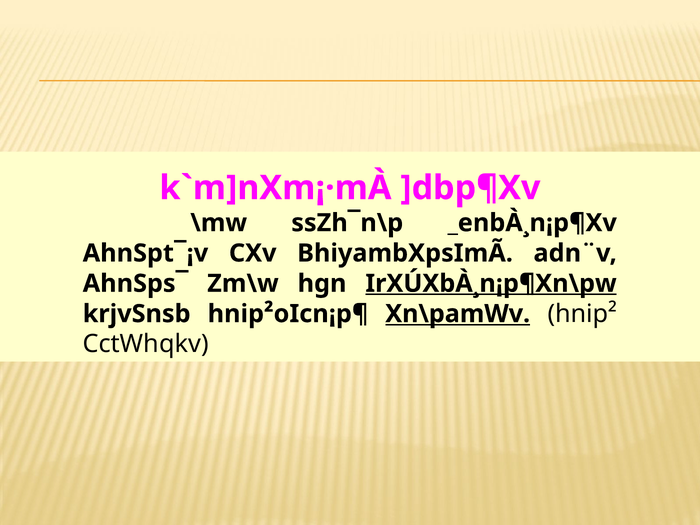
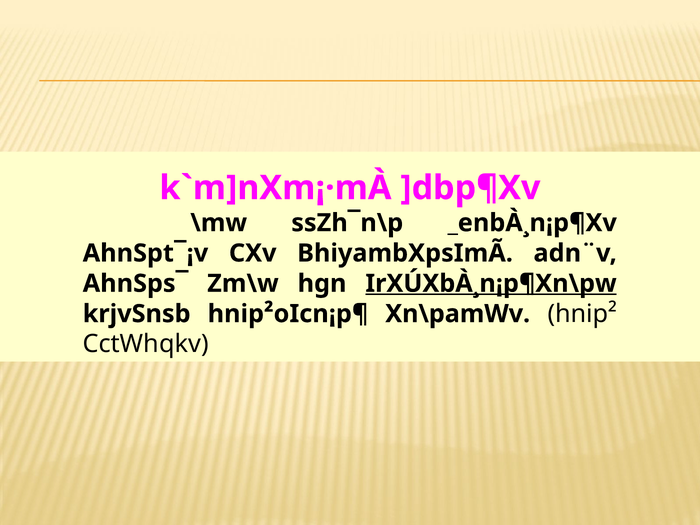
Xn\pamWv underline: present -> none
